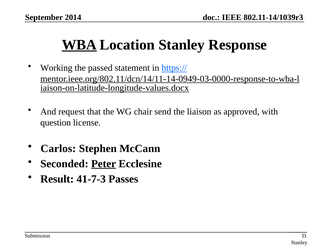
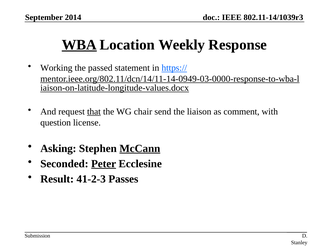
Location Stanley: Stanley -> Weekly
that underline: none -> present
approved: approved -> comment
Carlos: Carlos -> Asking
McCann underline: none -> present
41-7-3: 41-7-3 -> 41-2-3
